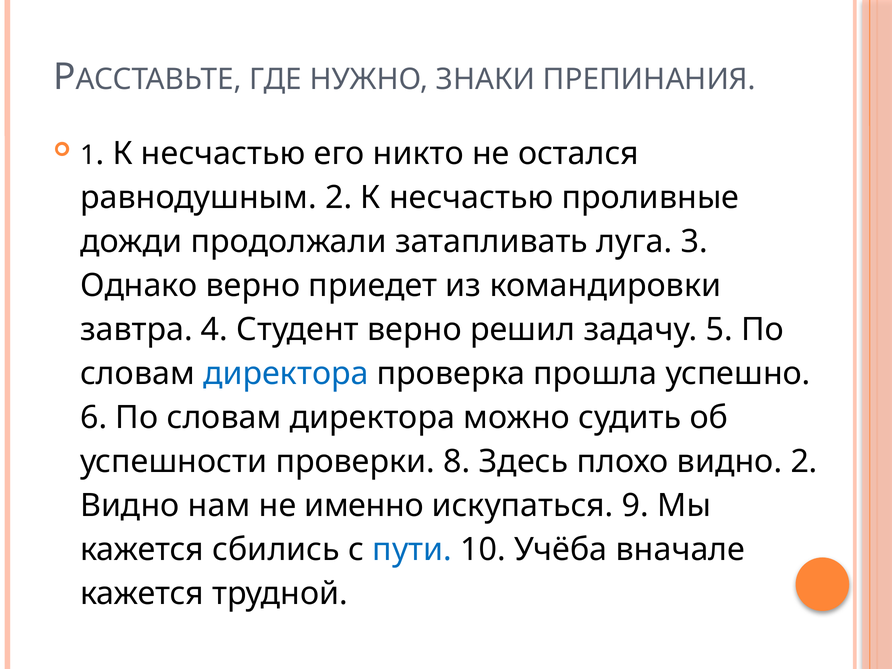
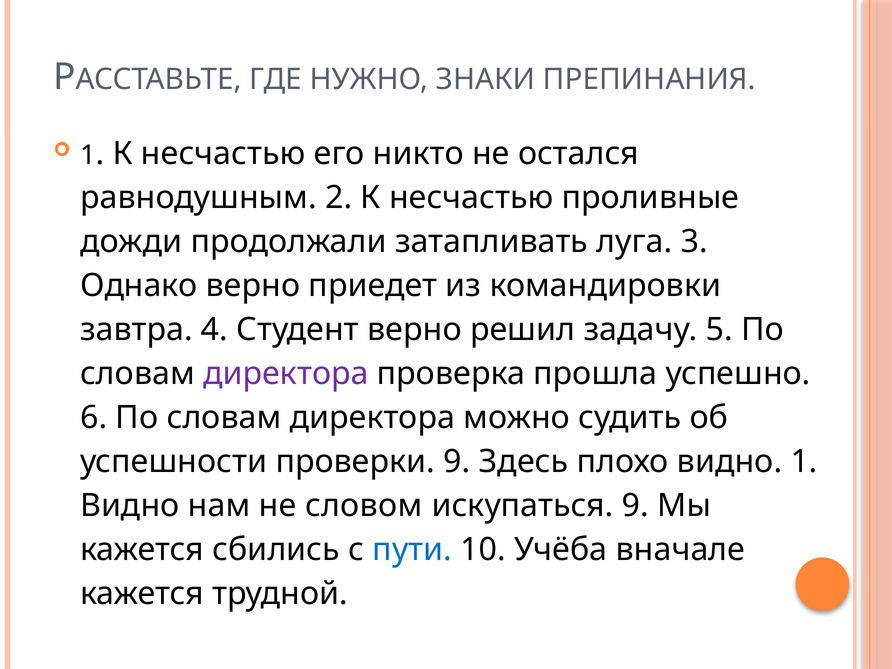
директора at (286, 374) colour: blue -> purple
проверки 8: 8 -> 9
видно 2: 2 -> 1
именно: именно -> словом
